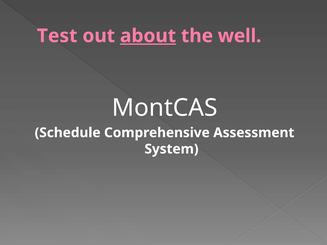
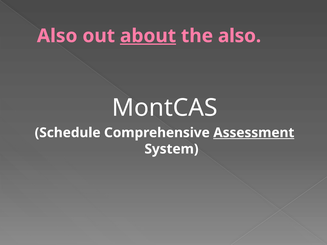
Test at (57, 36): Test -> Also
the well: well -> also
Assessment underline: none -> present
